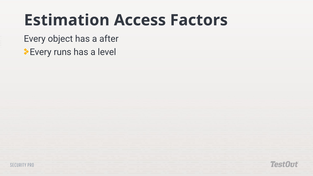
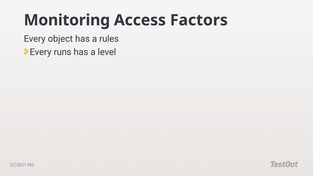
Estimation: Estimation -> Monitoring
after: after -> rules
